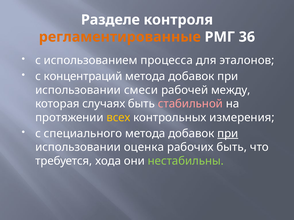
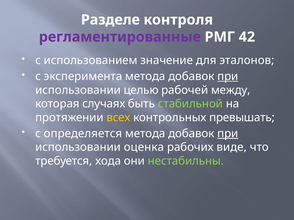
регламентированные colour: orange -> purple
36: 36 -> 42
процесса: процесса -> значение
концентраций: концентраций -> эксперимента
при at (228, 77) underline: none -> present
смеси: смеси -> целью
стабильной colour: pink -> light green
измерения: измерения -> превышать
специального: специального -> определяется
рабочих быть: быть -> виде
